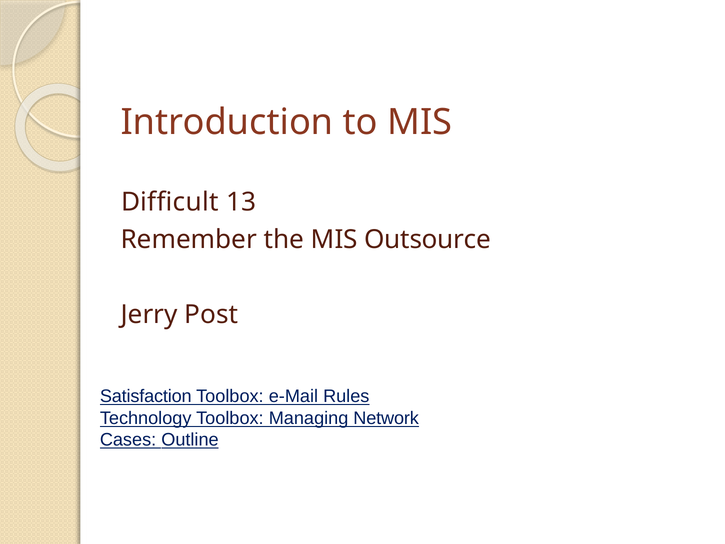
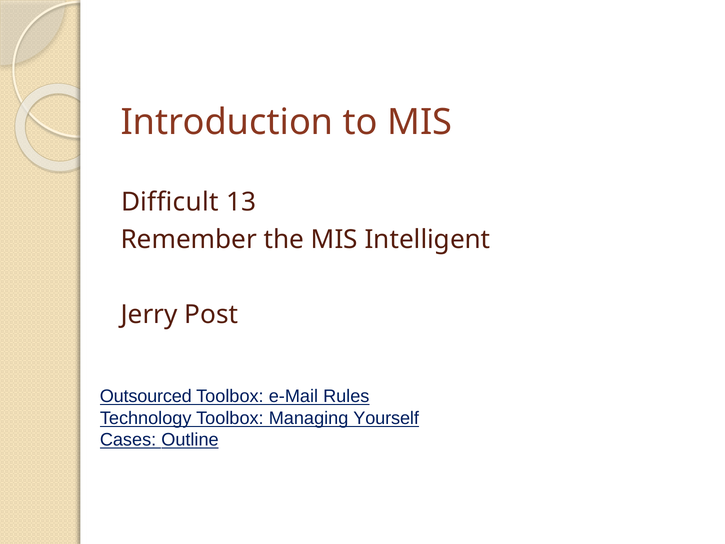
Outsource: Outsource -> Intelligent
Satisfaction: Satisfaction -> Outsourced
Network: Network -> Yourself
